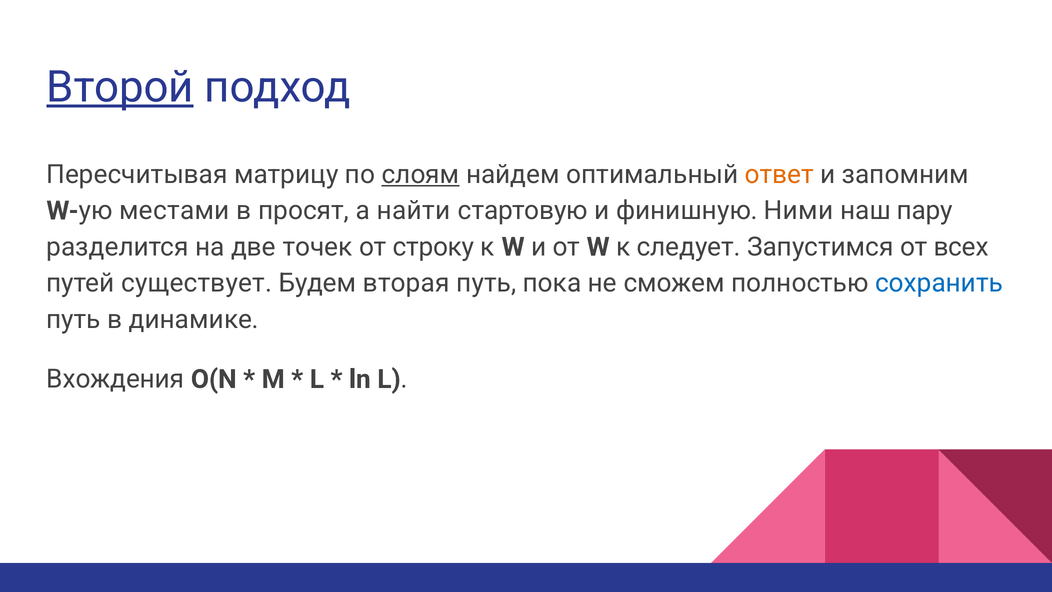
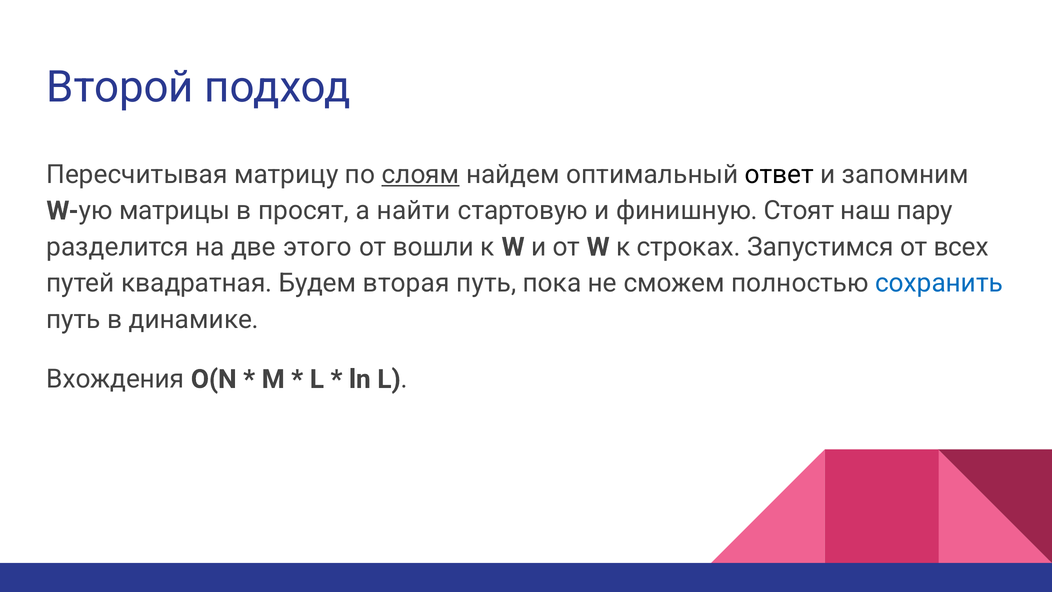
Второй underline: present -> none
ответ colour: orange -> black
местами: местами -> матрицы
Ними: Ними -> Стоят
точек: точек -> этого
строку: строку -> вошли
следует: следует -> строках
существует: существует -> квадратная
